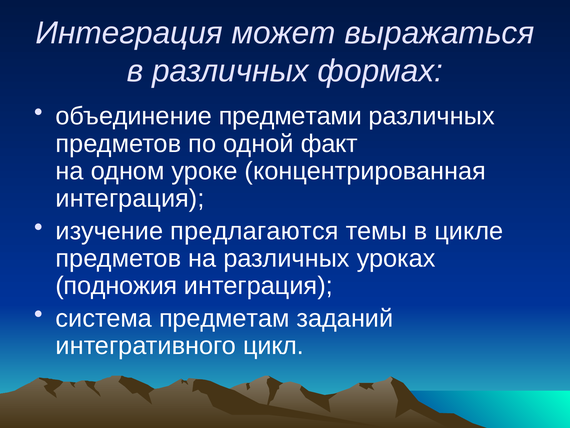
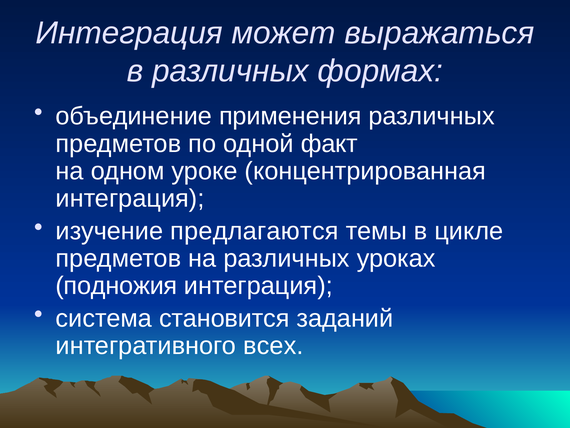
предметами: предметами -> применения
предметам: предметам -> становится
цикл: цикл -> всех
